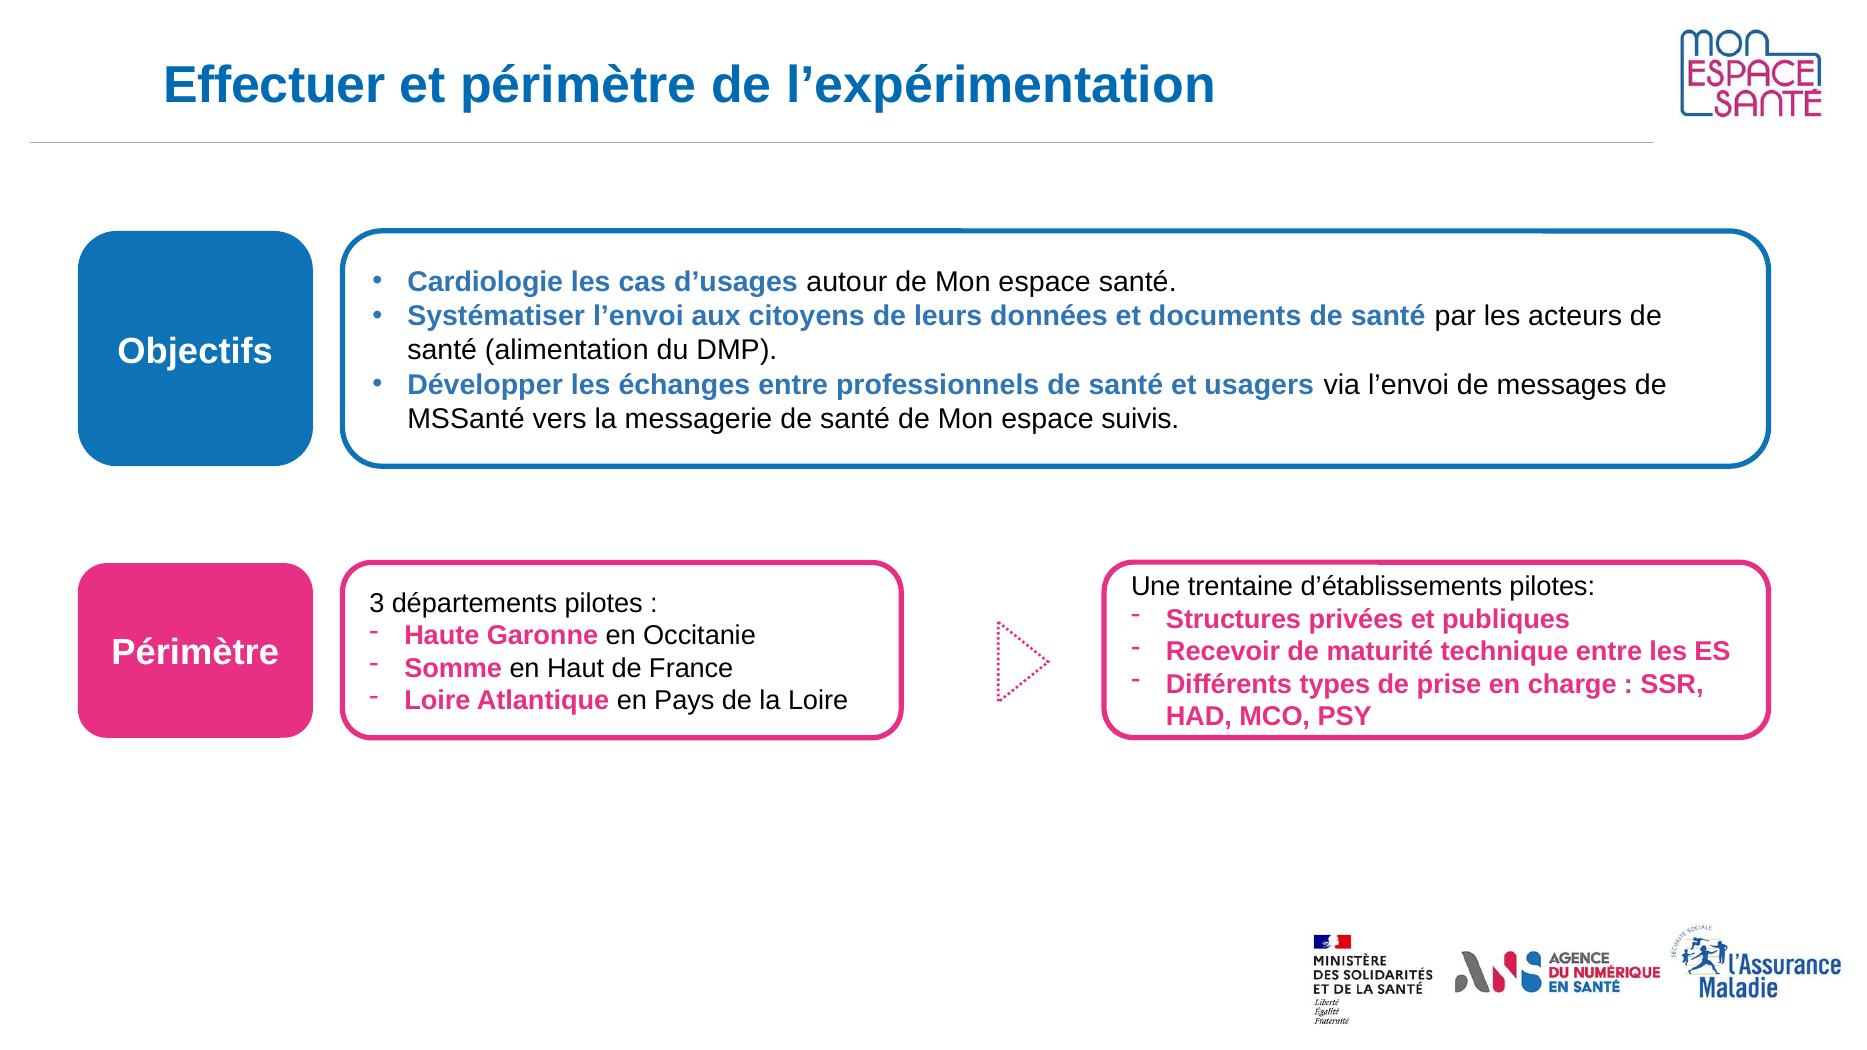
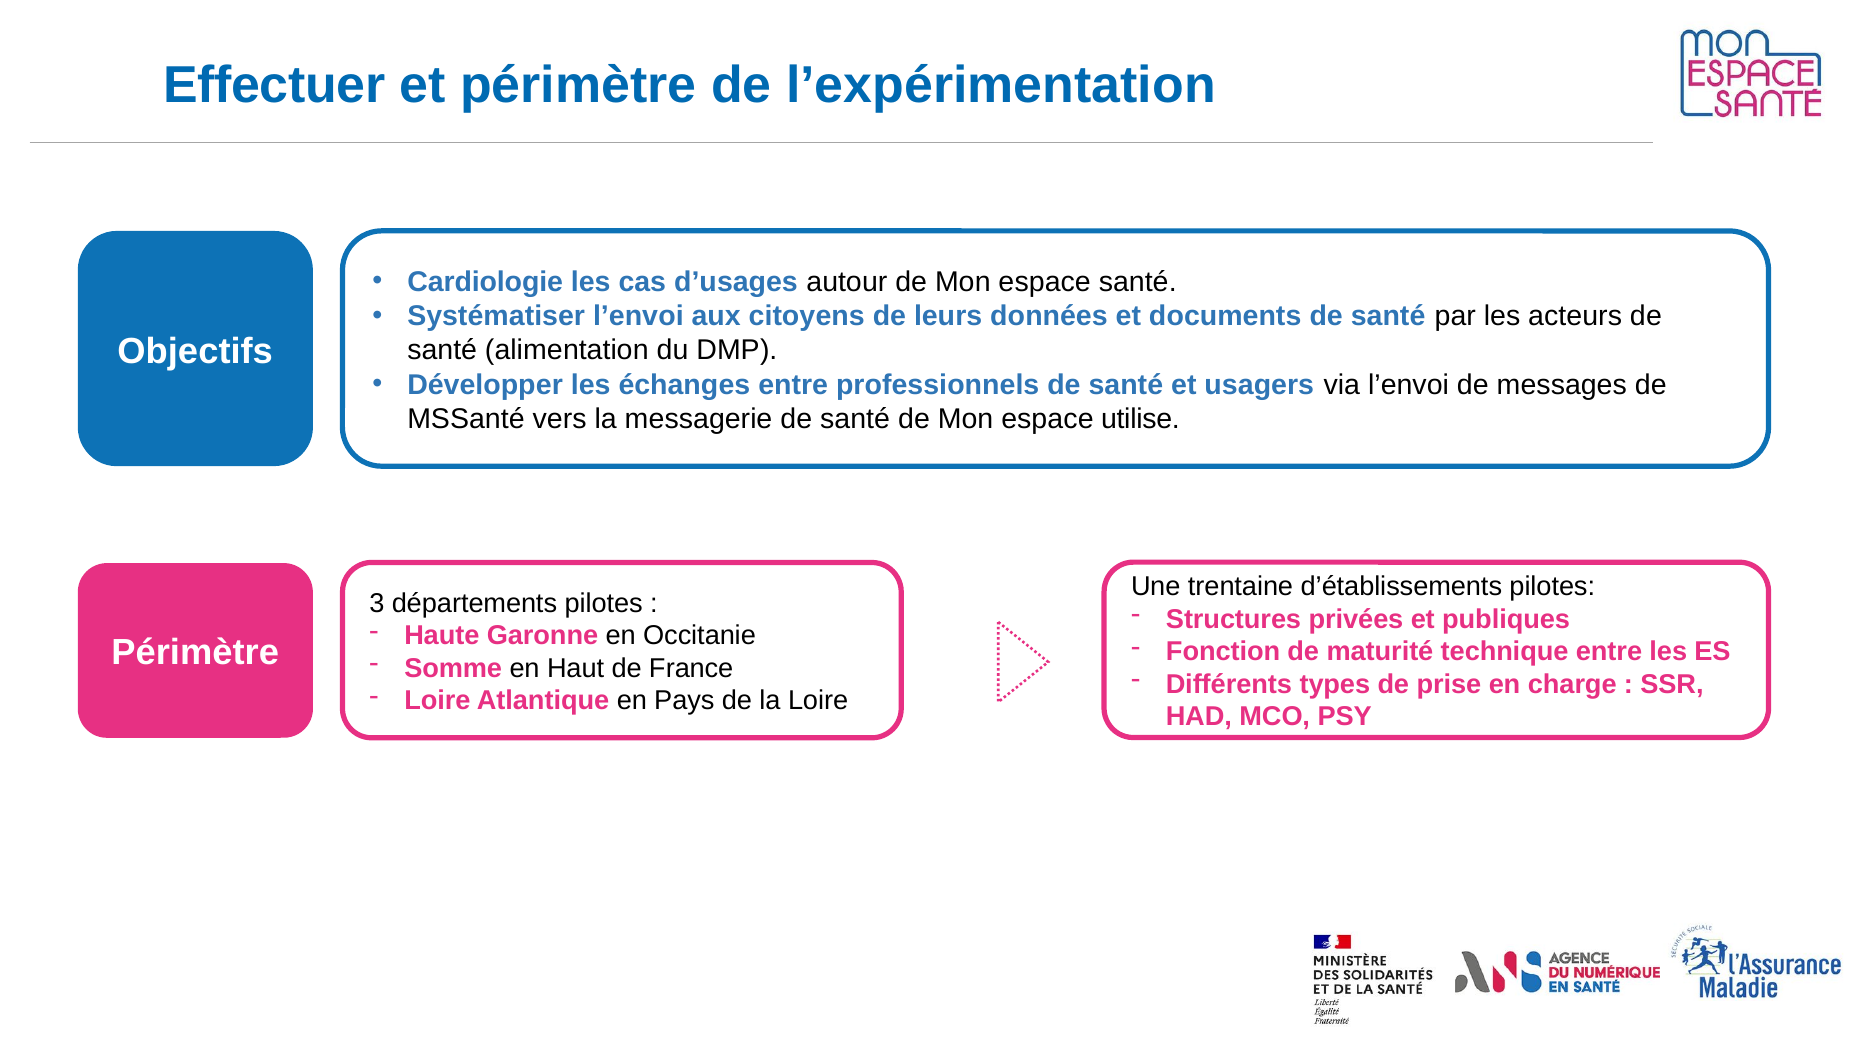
suivis: suivis -> utilise
Recevoir: Recevoir -> Fonction
